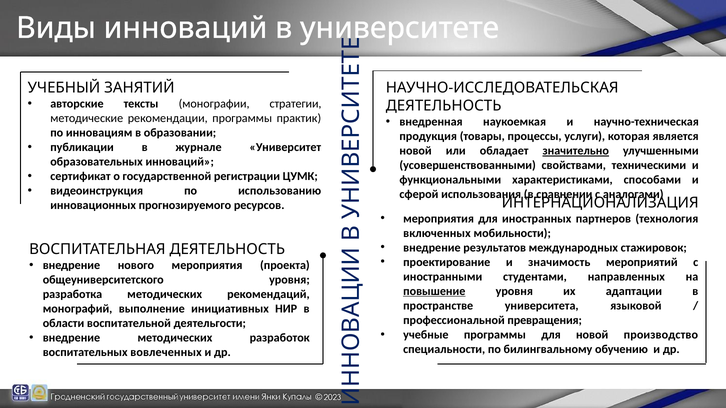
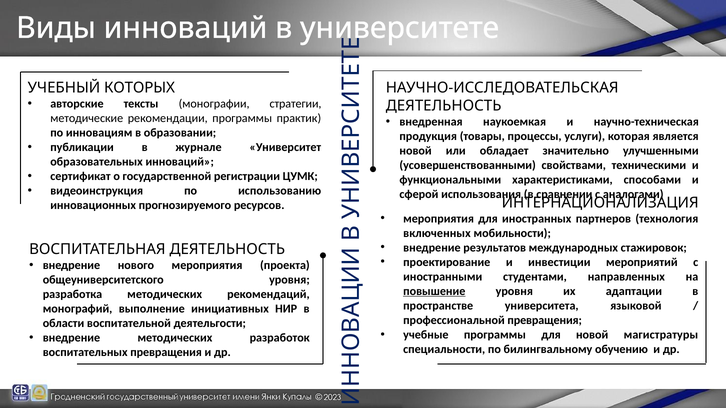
ЗАНЯТИЙ: ЗАНЯТИЙ -> КОТОРЫХ
значительно underline: present -> none
значимость: значимость -> инвестиции
производство: производство -> магистратуры
воспитательных вовлеченных: вовлеченных -> превращения
